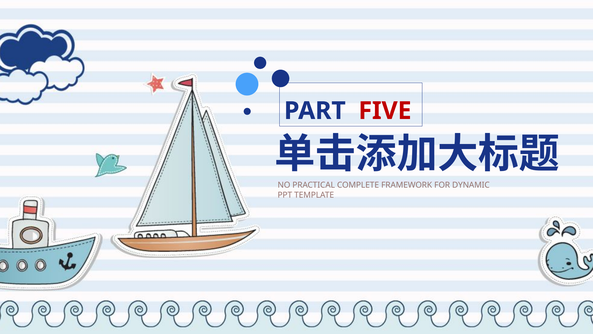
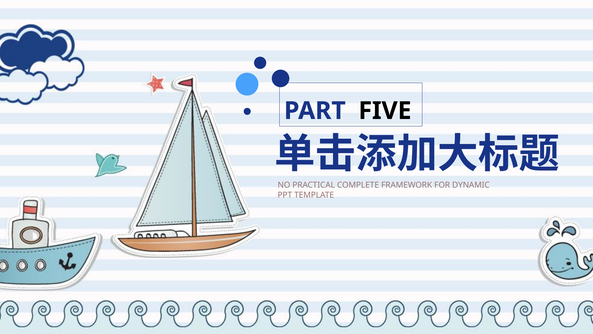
FIVE colour: red -> black
